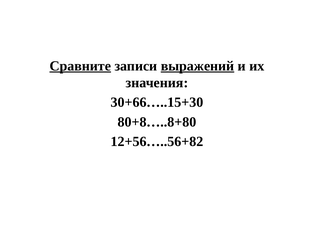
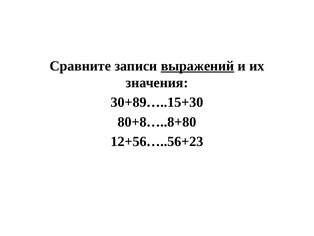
Сравните underline: present -> none
30+66…..15+30: 30+66…..15+30 -> 30+89…..15+30
12+56…..56+82: 12+56…..56+82 -> 12+56…..56+23
